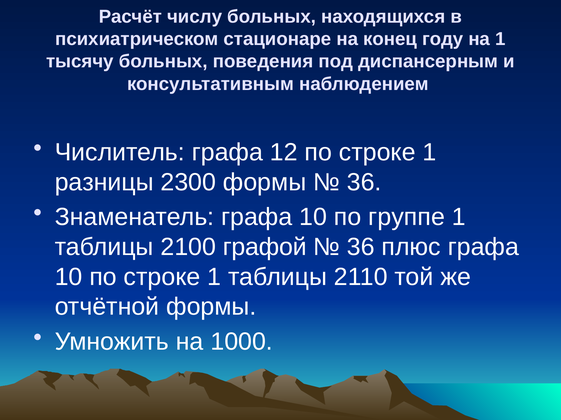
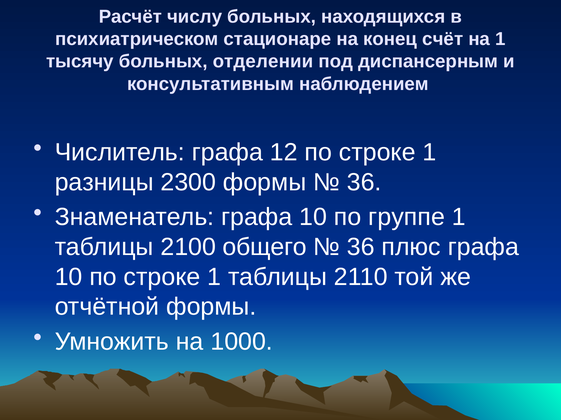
году: году -> счёт
поведения: поведения -> отделении
графой: графой -> общего
